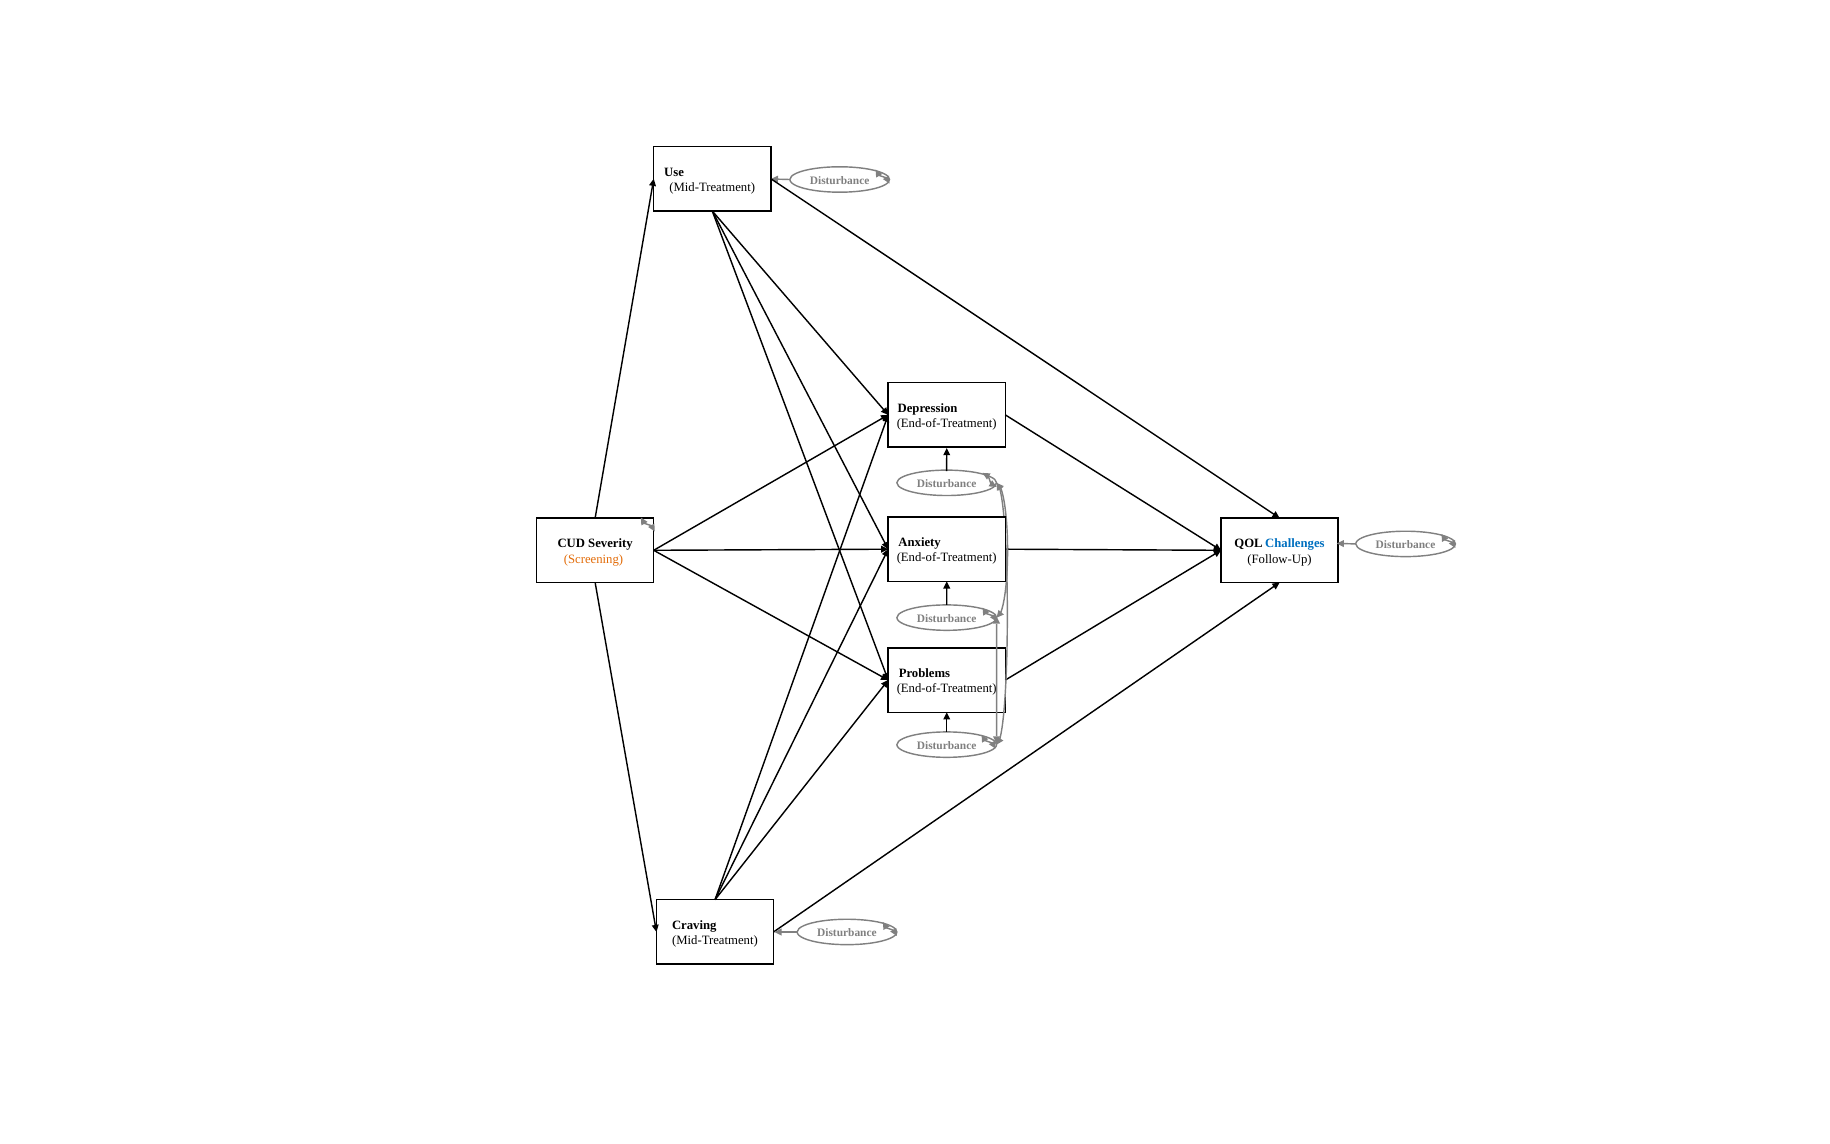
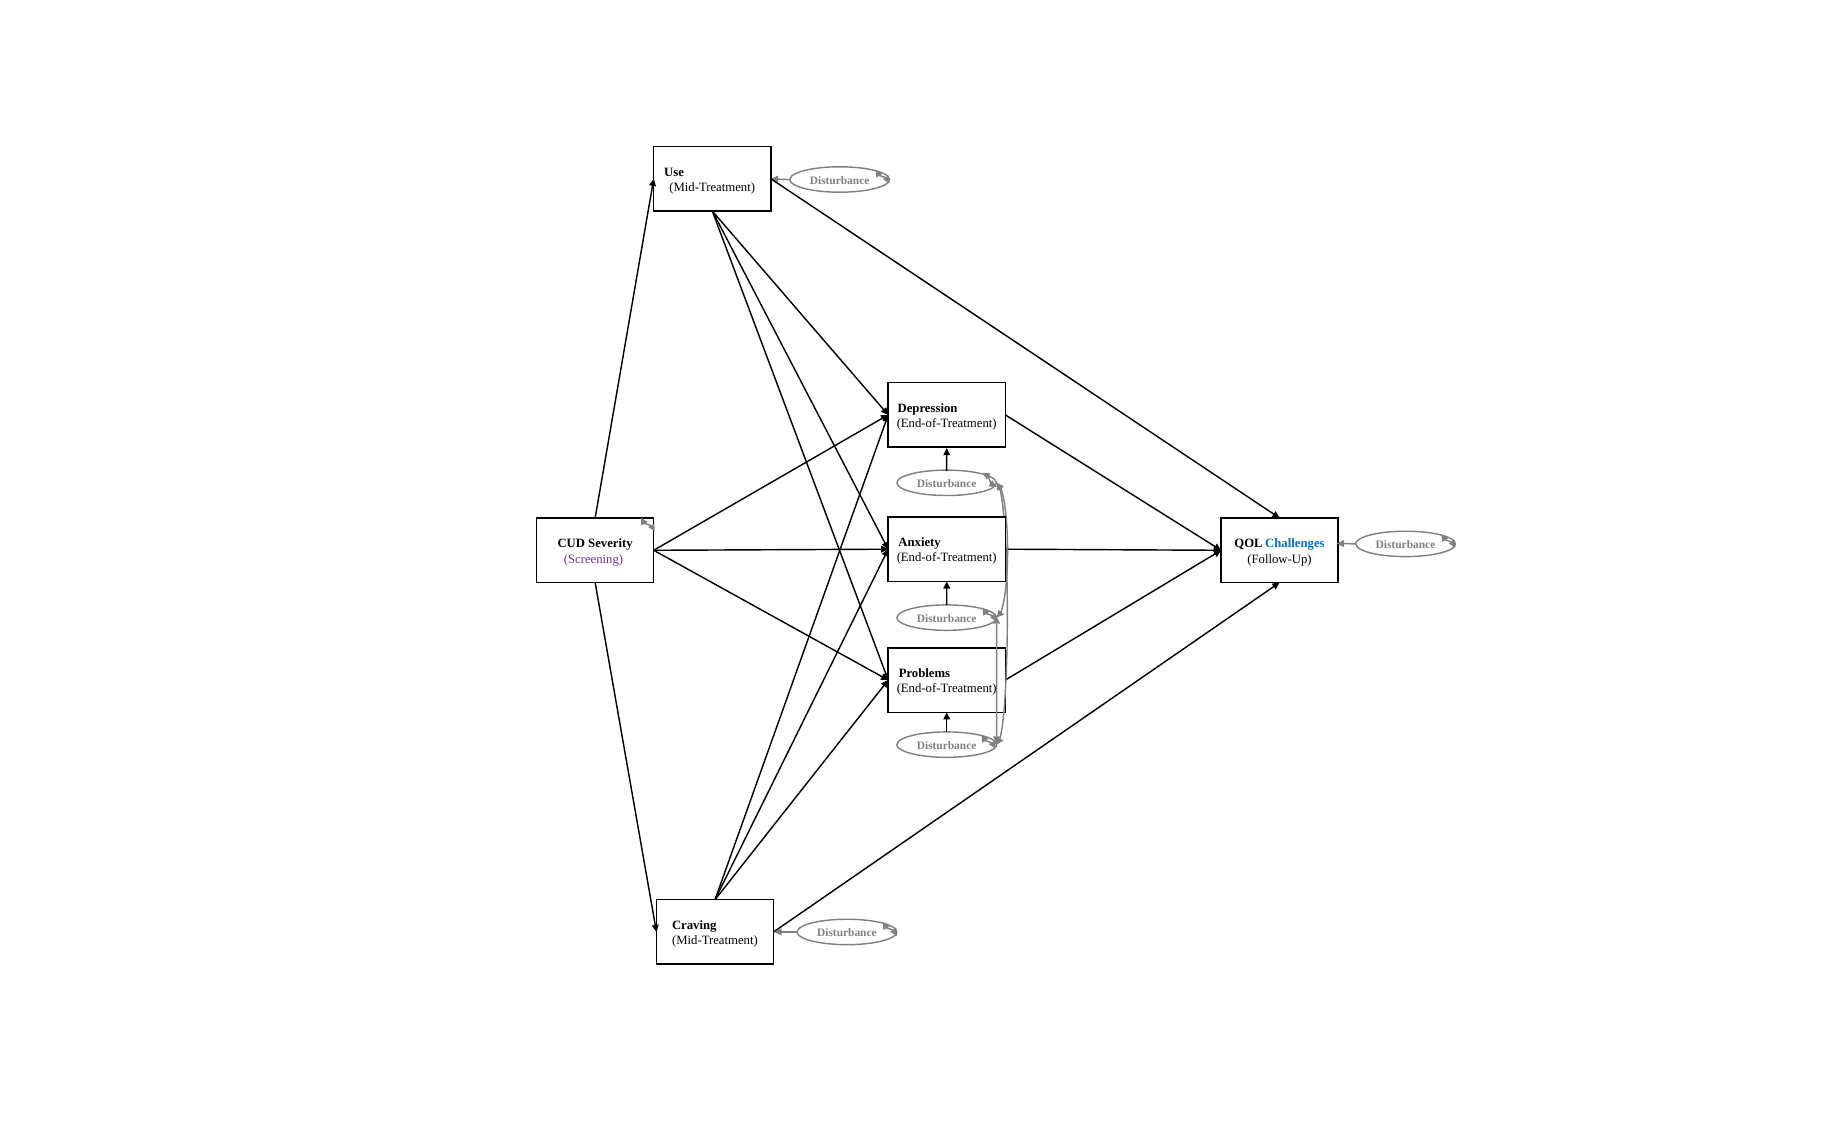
Screening colour: orange -> purple
